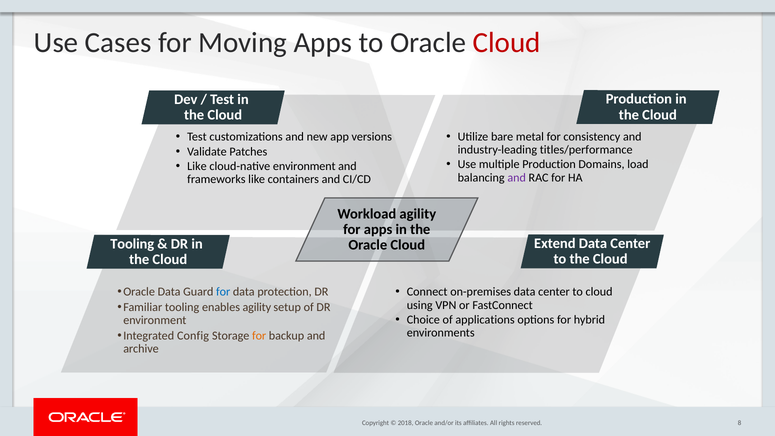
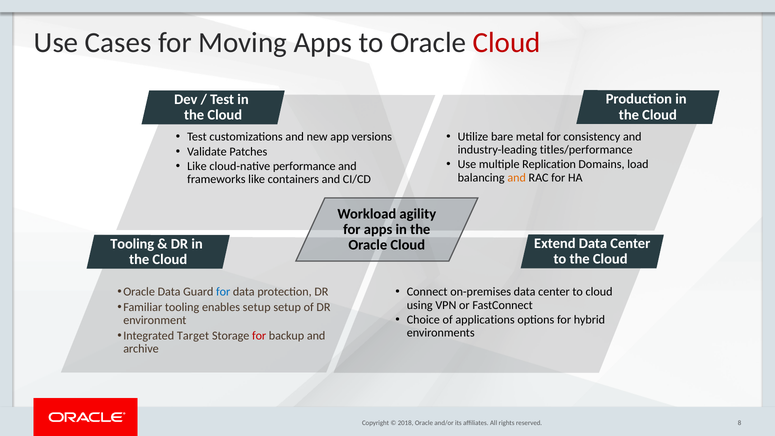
multiple Production: Production -> Replication
cloud-native environment: environment -> performance
and at (517, 178) colour: purple -> orange
enables agility: agility -> setup
Config: Config -> Target
for at (259, 336) colour: orange -> red
